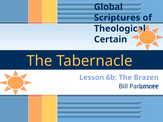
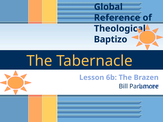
Scriptures: Scriptures -> Reference
Certain: Certain -> Baptizo
